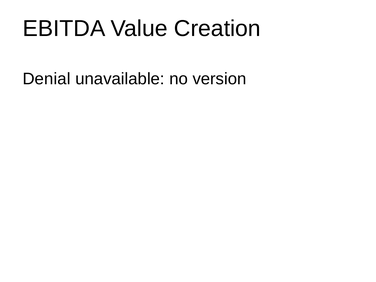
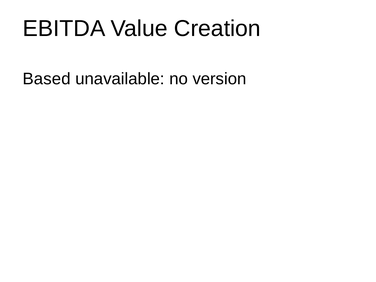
Denial: Denial -> Based
